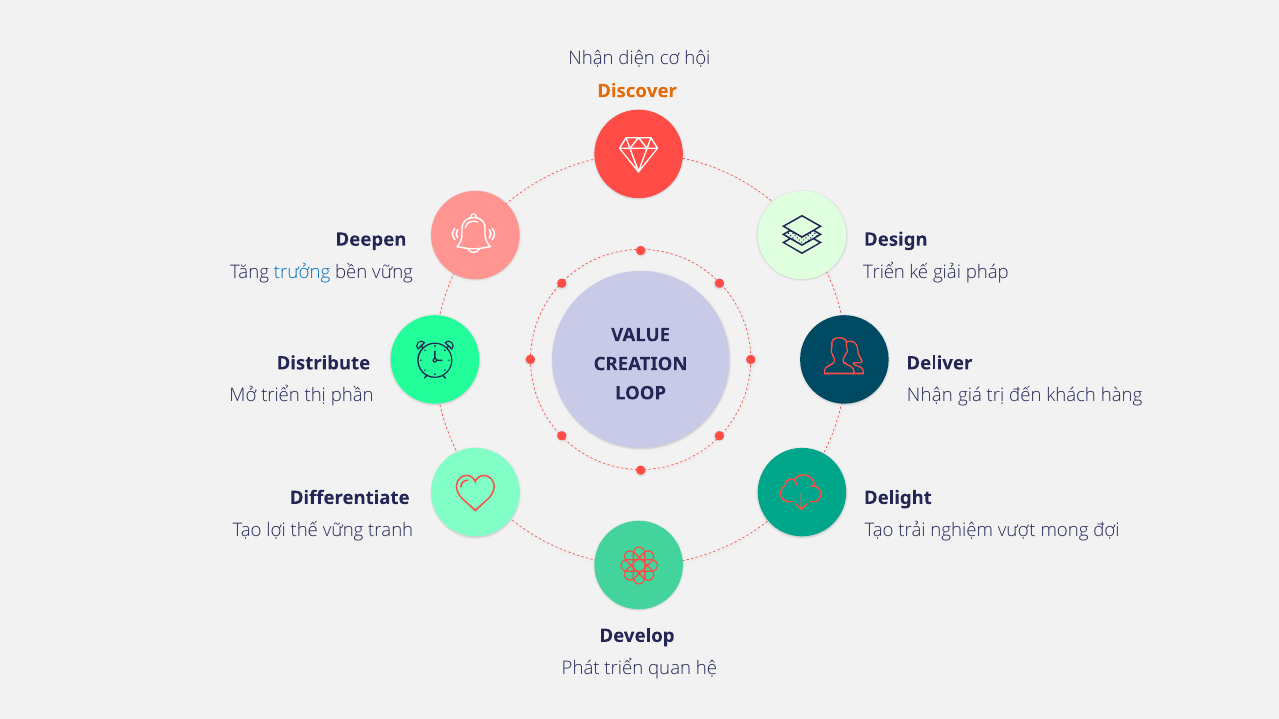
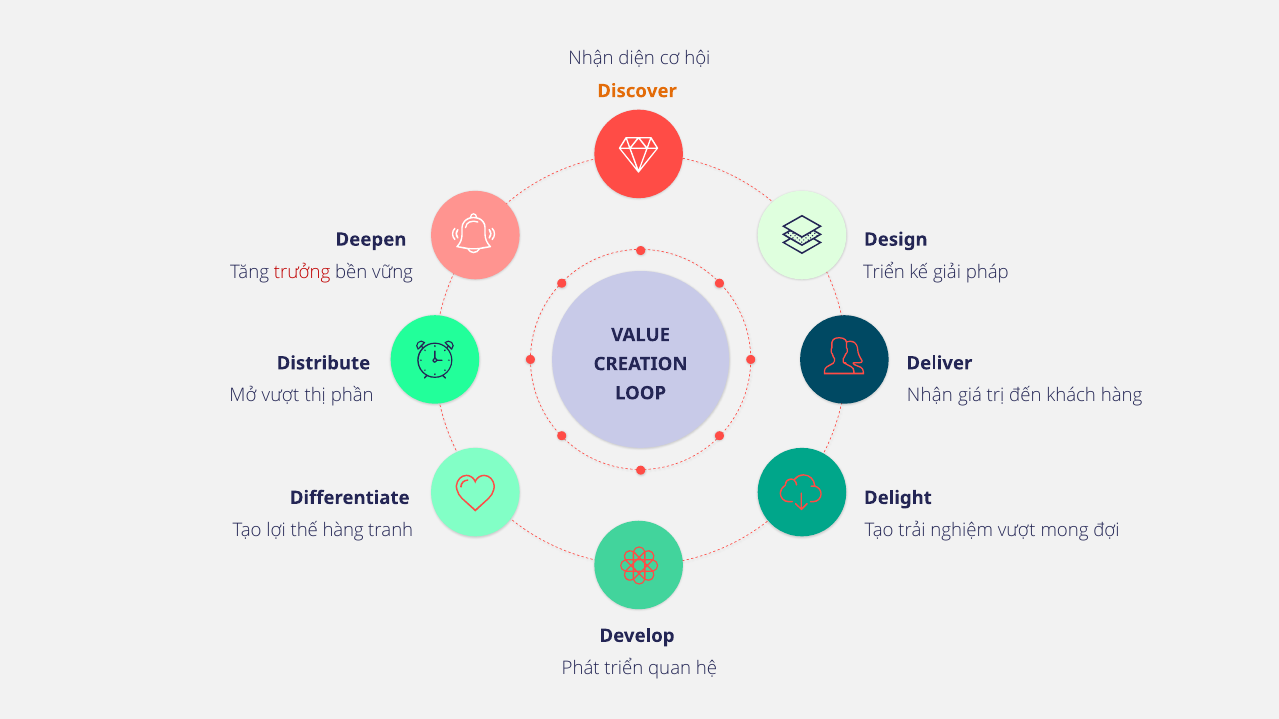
trưởng colour: blue -> red
Mở triển: triển -> vượt
thế vững: vững -> hàng
